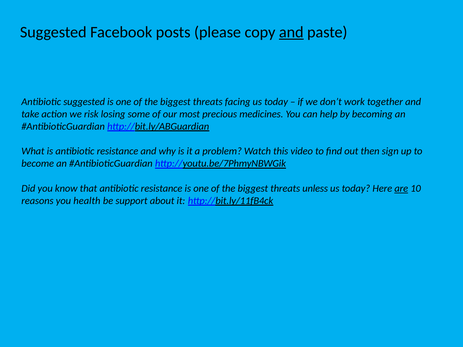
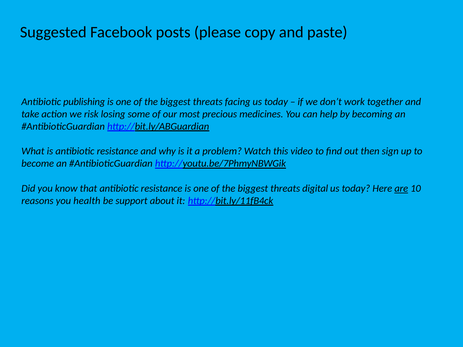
and at (291, 32) underline: present -> none
Antibiotic suggested: suggested -> publishing
unless: unless -> digital
